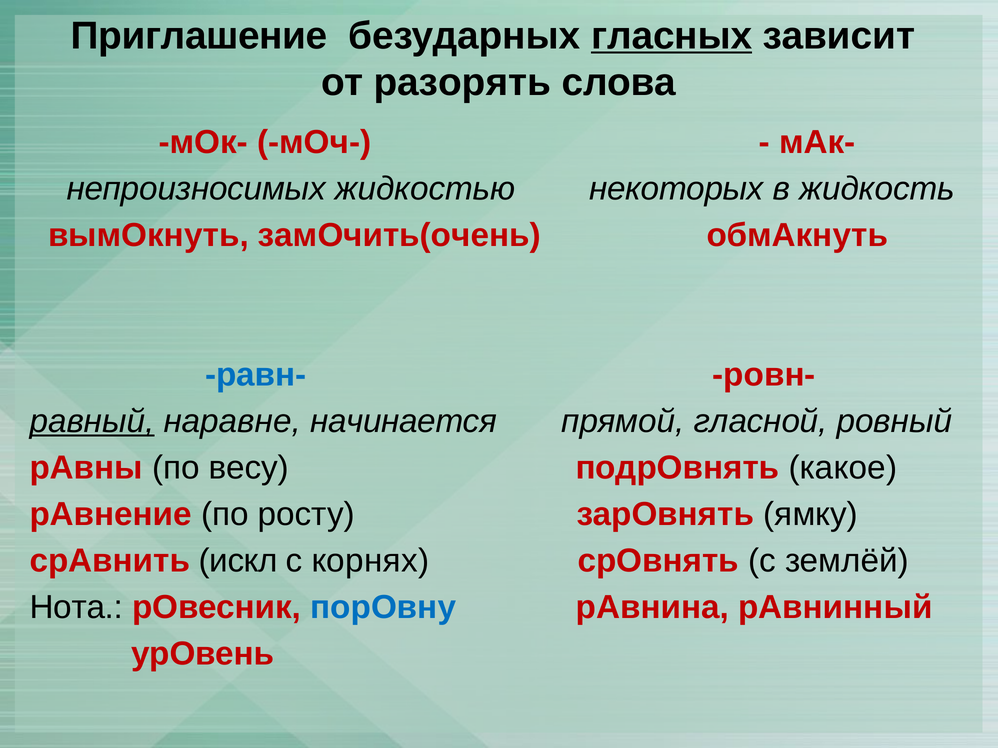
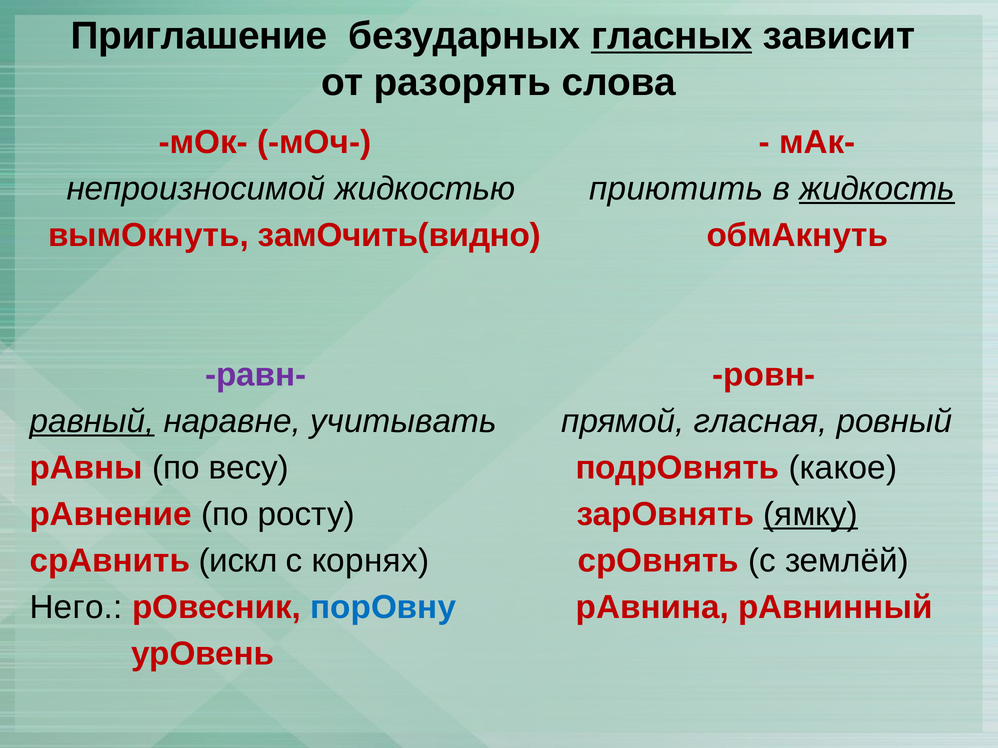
непроизносимых: непроизносимых -> непроизносимой
некоторых: некоторых -> приютить
жидкость underline: none -> present
замОчить(очень: замОчить(очень -> замОчить(видно
равн- colour: blue -> purple
начинается: начинается -> учитывать
гласной: гласной -> гласная
ямку underline: none -> present
Нота: Нота -> Него
